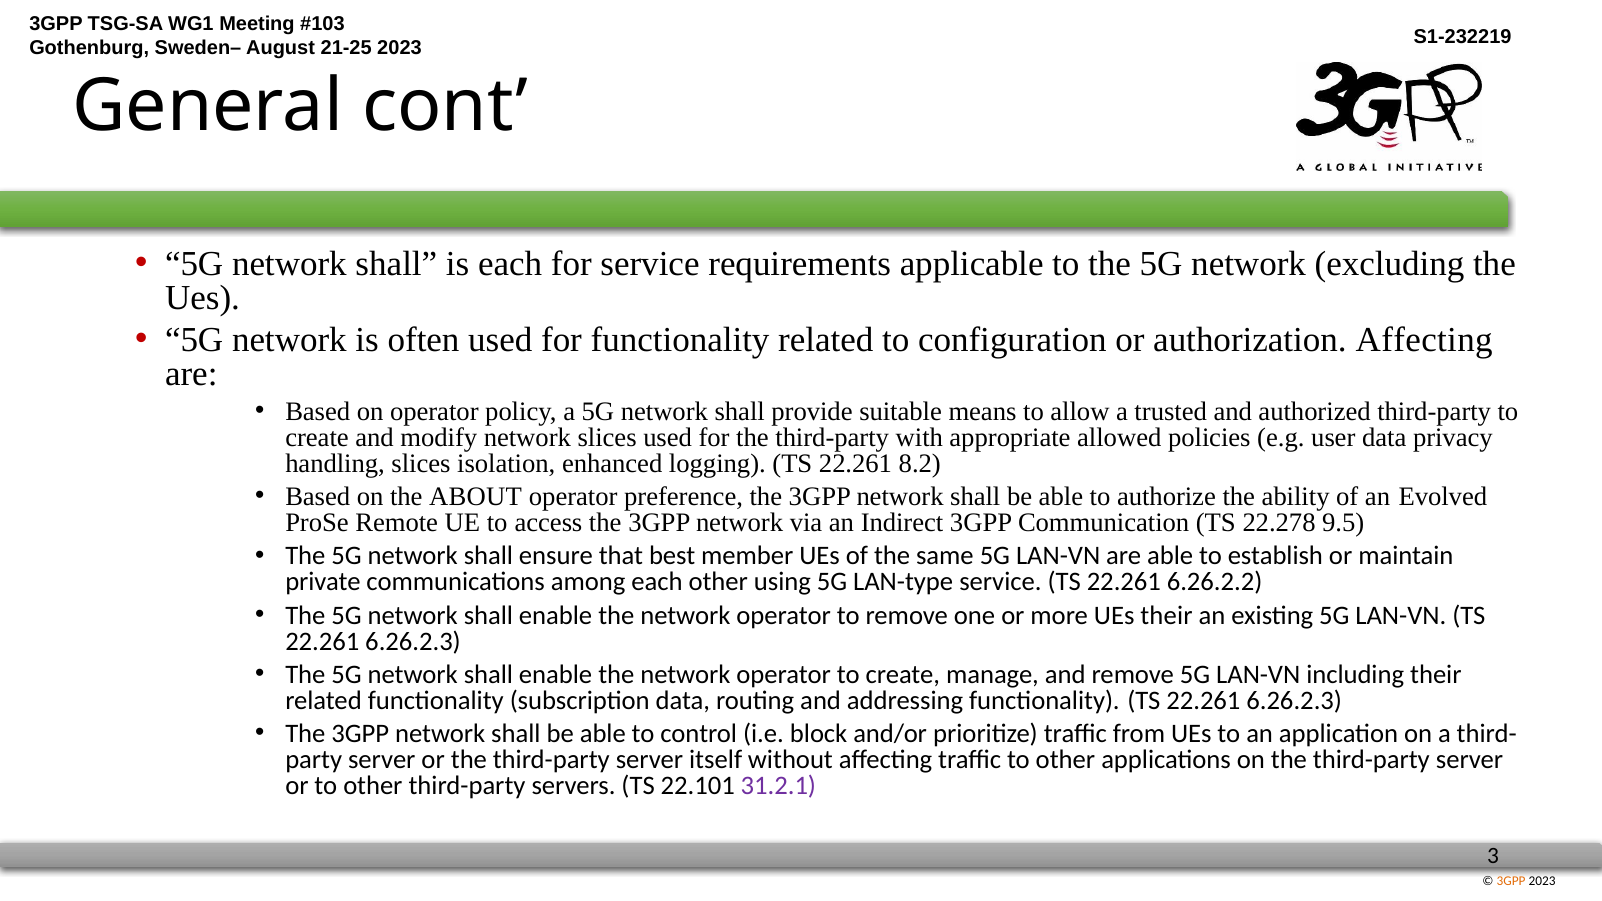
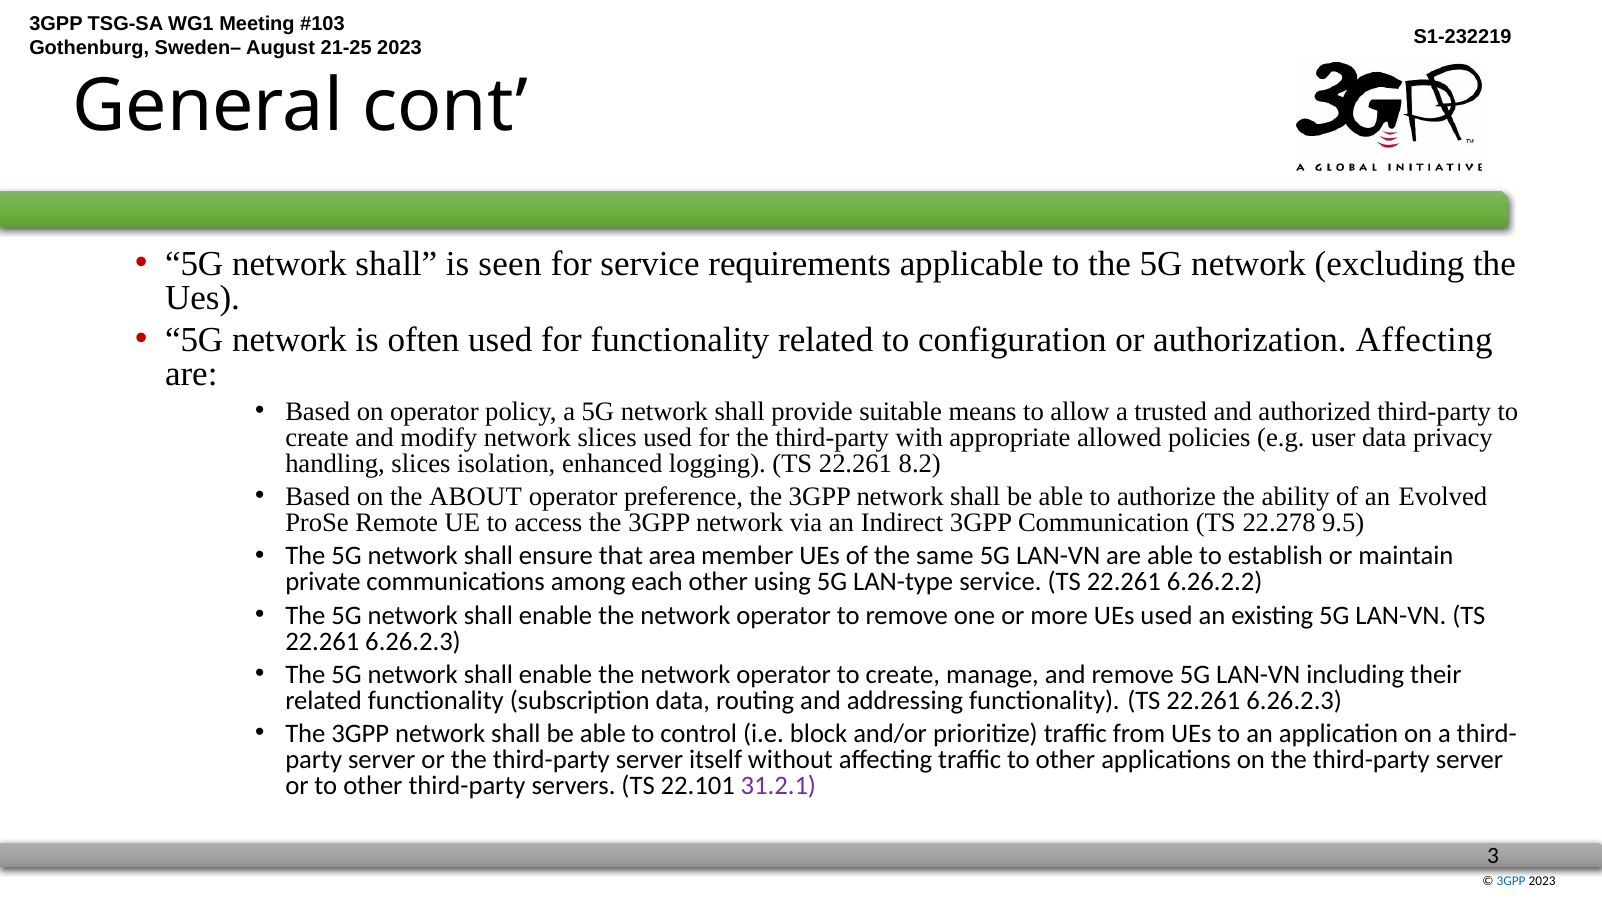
is each: each -> seen
best: best -> area
UEs their: their -> used
3GPP at (1511, 881) colour: orange -> blue
